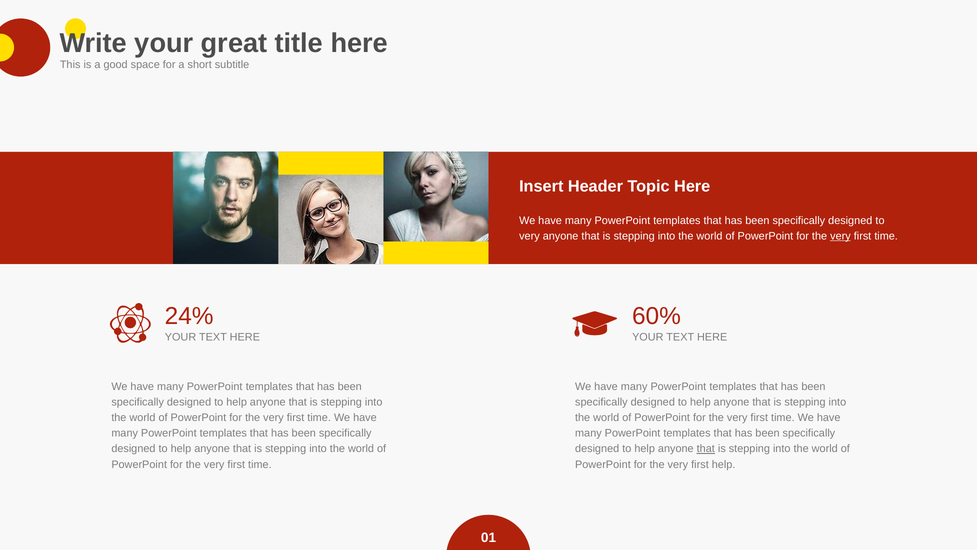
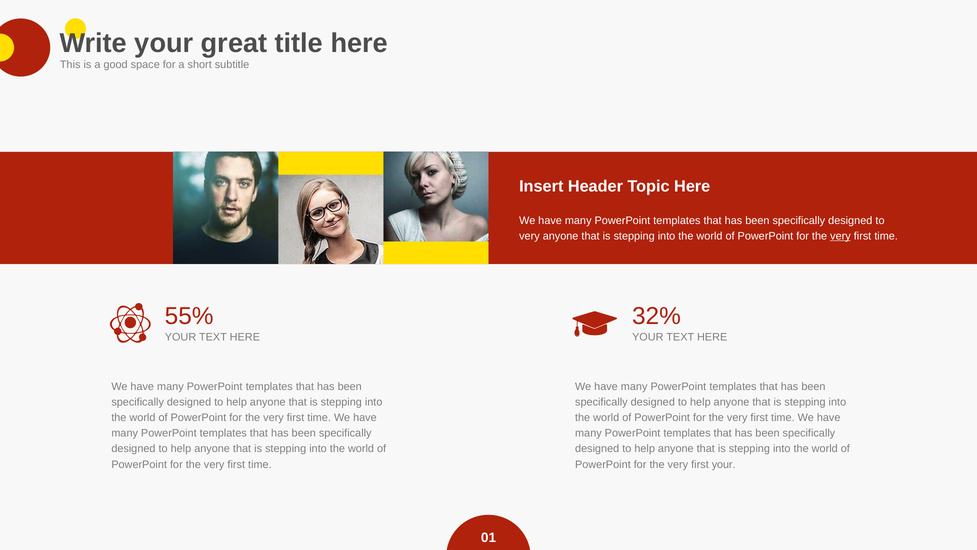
24%: 24% -> 55%
60%: 60% -> 32%
that at (706, 448) underline: present -> none
first help: help -> your
